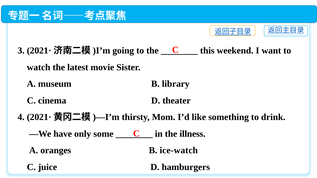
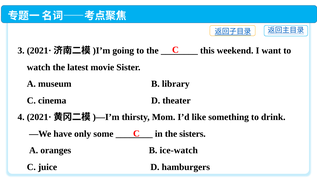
illness: illness -> sisters
